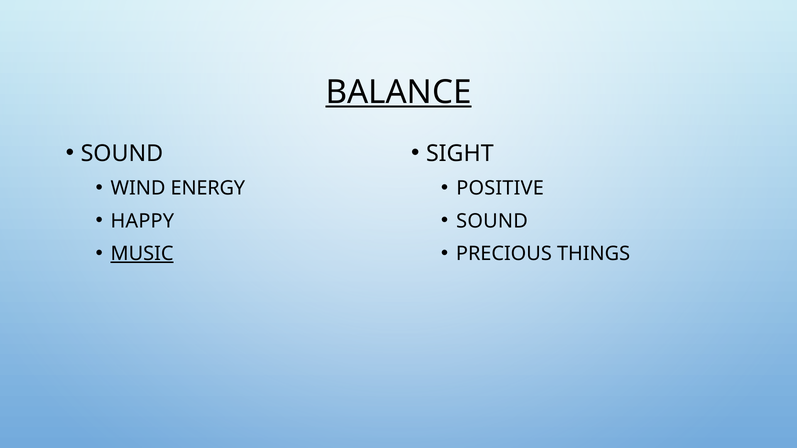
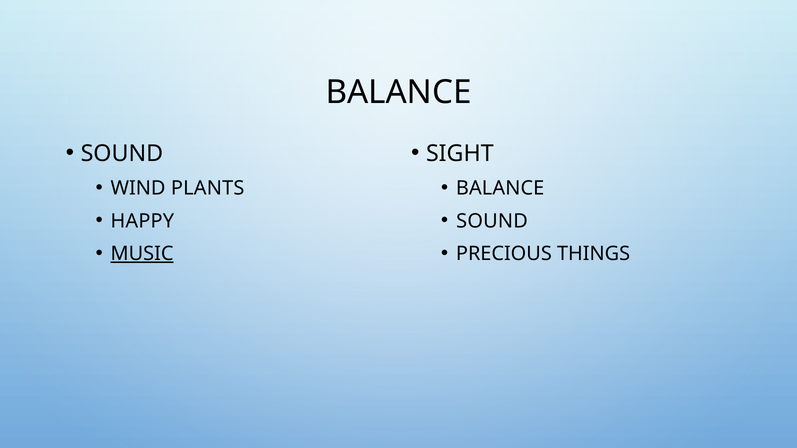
BALANCE at (399, 92) underline: present -> none
ENERGY: ENERGY -> PLANTS
POSITIVE at (500, 188): POSITIVE -> BALANCE
